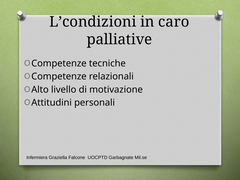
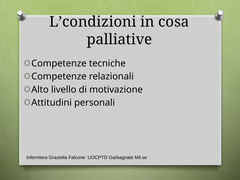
caro: caro -> cosa
